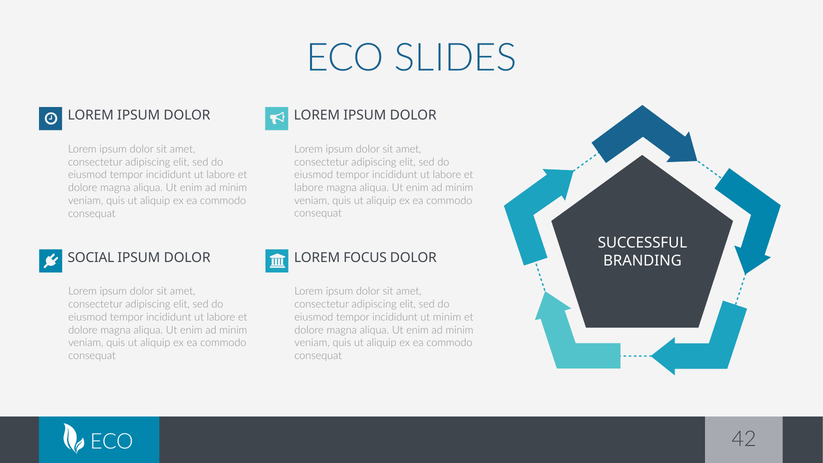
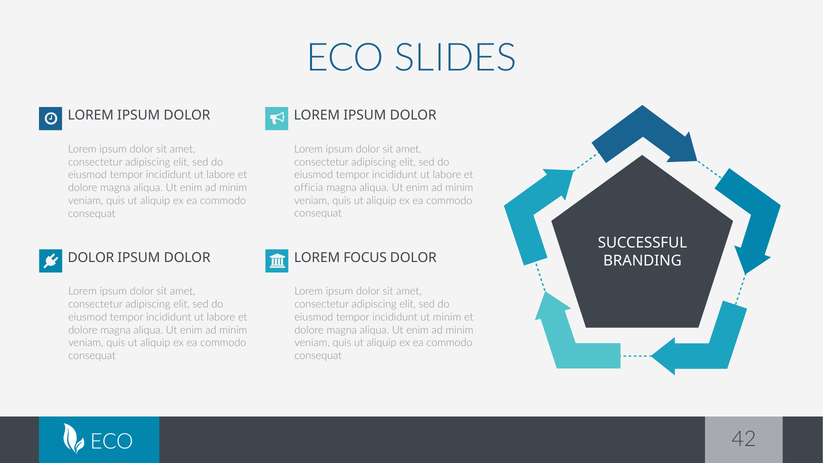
labore at (309, 188): labore -> officia
SOCIAL at (91, 258): SOCIAL -> DOLOR
